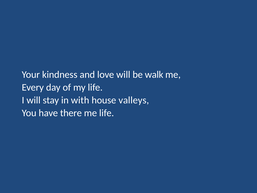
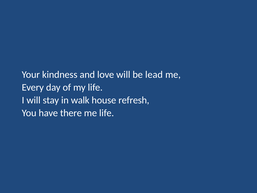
walk: walk -> lead
with: with -> walk
valleys: valleys -> refresh
